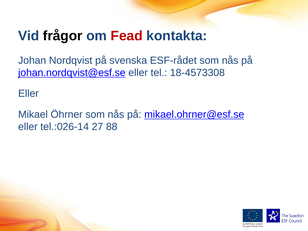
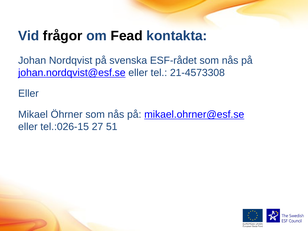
Fead colour: red -> black
18-4573308: 18-4573308 -> 21-4573308
tel.:026-14: tel.:026-14 -> tel.:026-15
88: 88 -> 51
